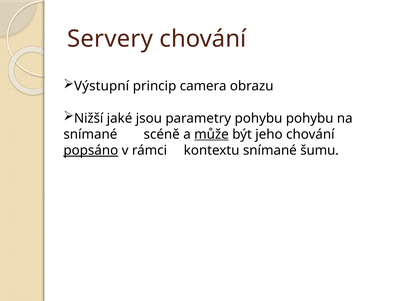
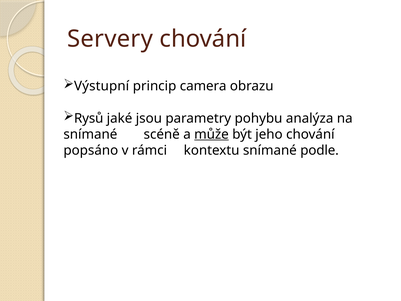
Nižší: Nižší -> Rysů
pohybu pohybu: pohybu -> analýza
popsáno underline: present -> none
šumu: šumu -> podle
